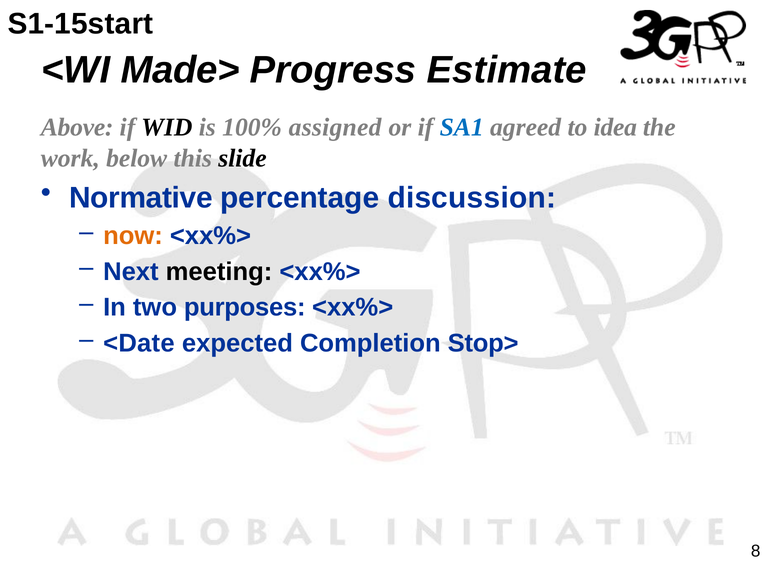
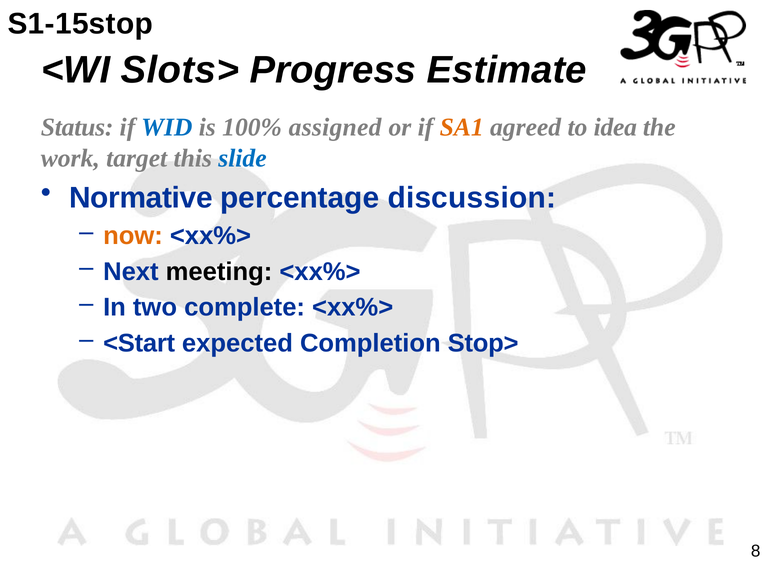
S1-15start: S1-15start -> S1-15stop
Made>: Made> -> Slots>
Above: Above -> Status
WID colour: black -> blue
SA1 colour: blue -> orange
below: below -> target
slide colour: black -> blue
purposes: purposes -> complete
<Date: <Date -> <Start
